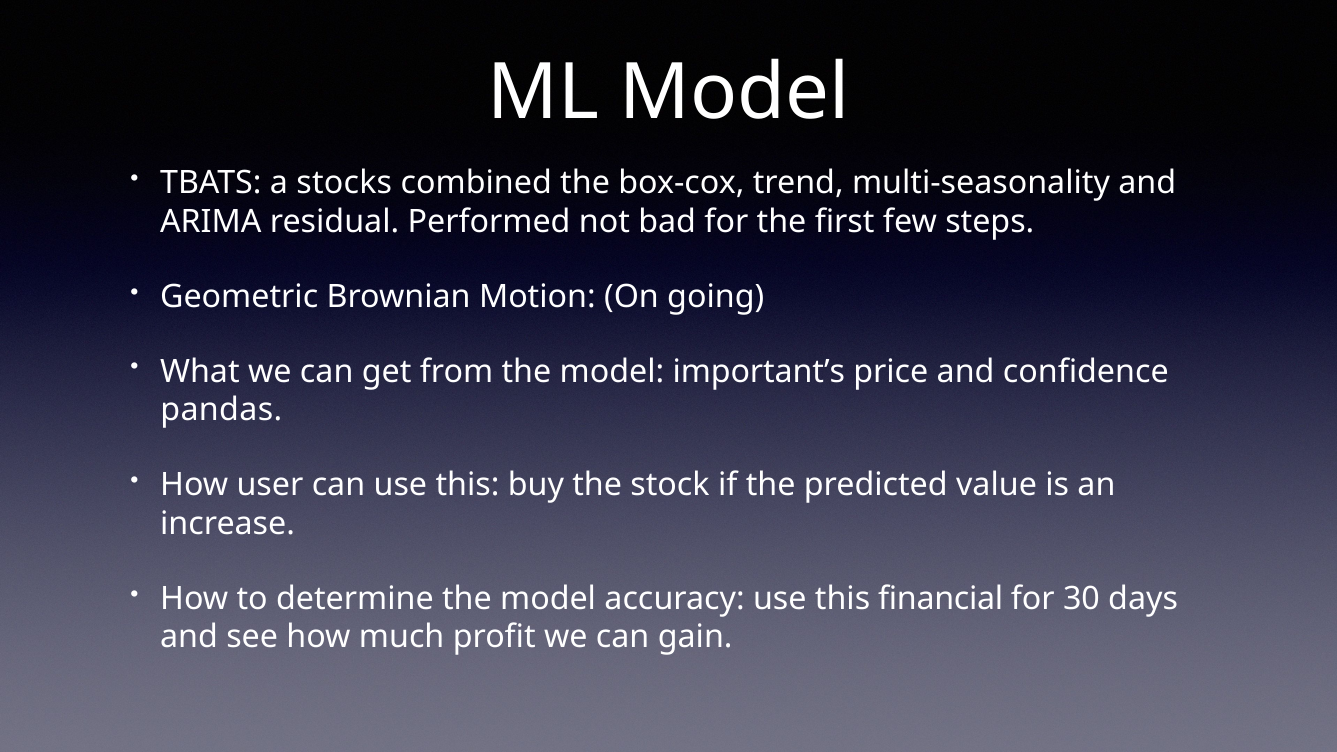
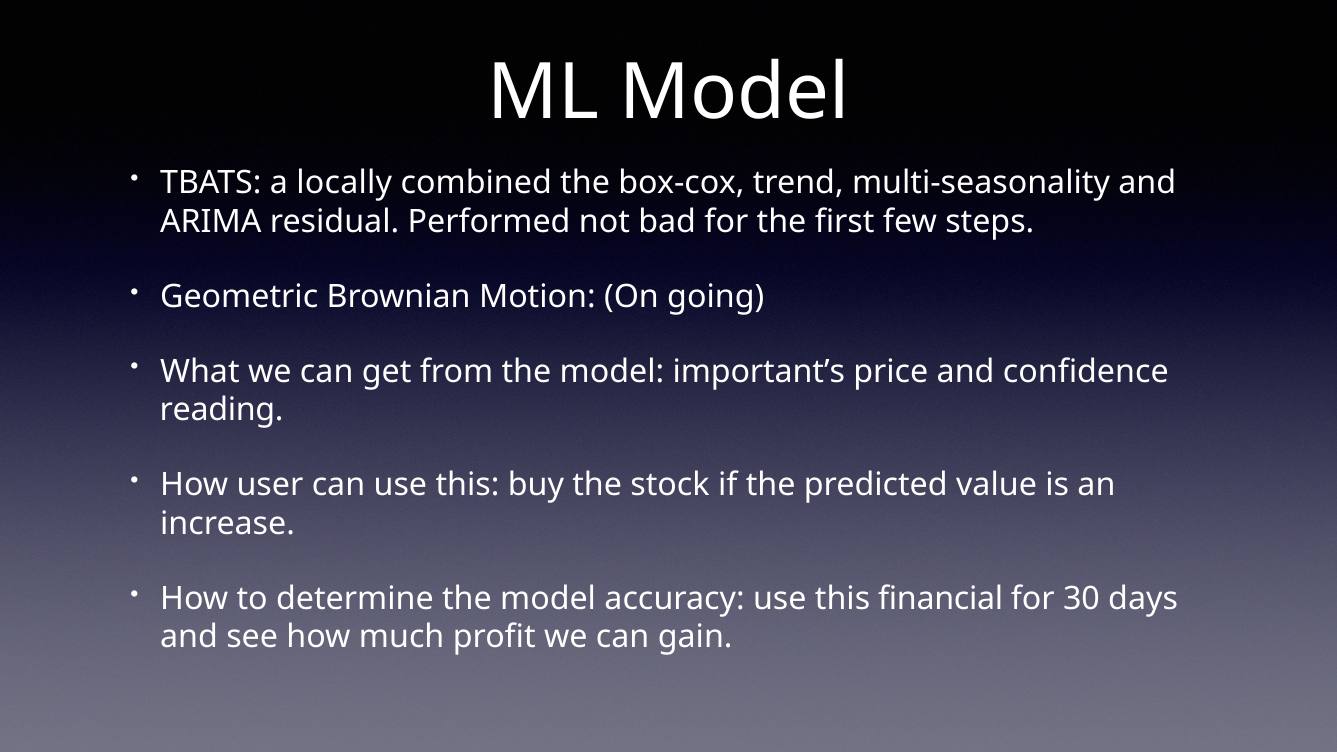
stocks: stocks -> locally
pandas: pandas -> reading
